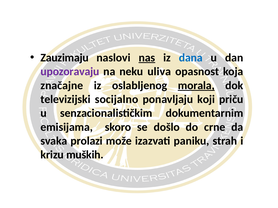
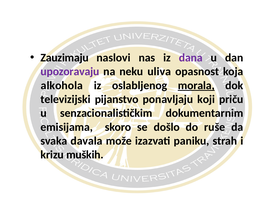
nas underline: present -> none
dana colour: blue -> purple
značajne: značajne -> alkohola
socijalno: socijalno -> pijanstvo
crne: crne -> ruše
prolazi: prolazi -> davala
